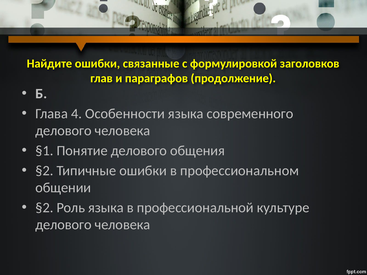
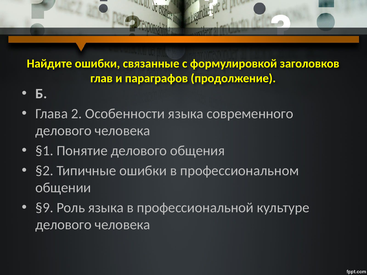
4: 4 -> 2
§2 at (44, 208): §2 -> §9
